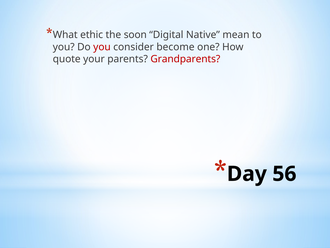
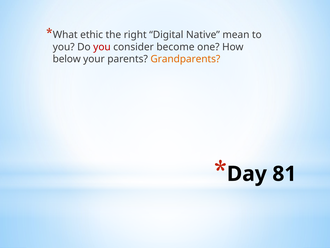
soon: soon -> right
quote: quote -> below
Grandparents colour: red -> orange
56: 56 -> 81
